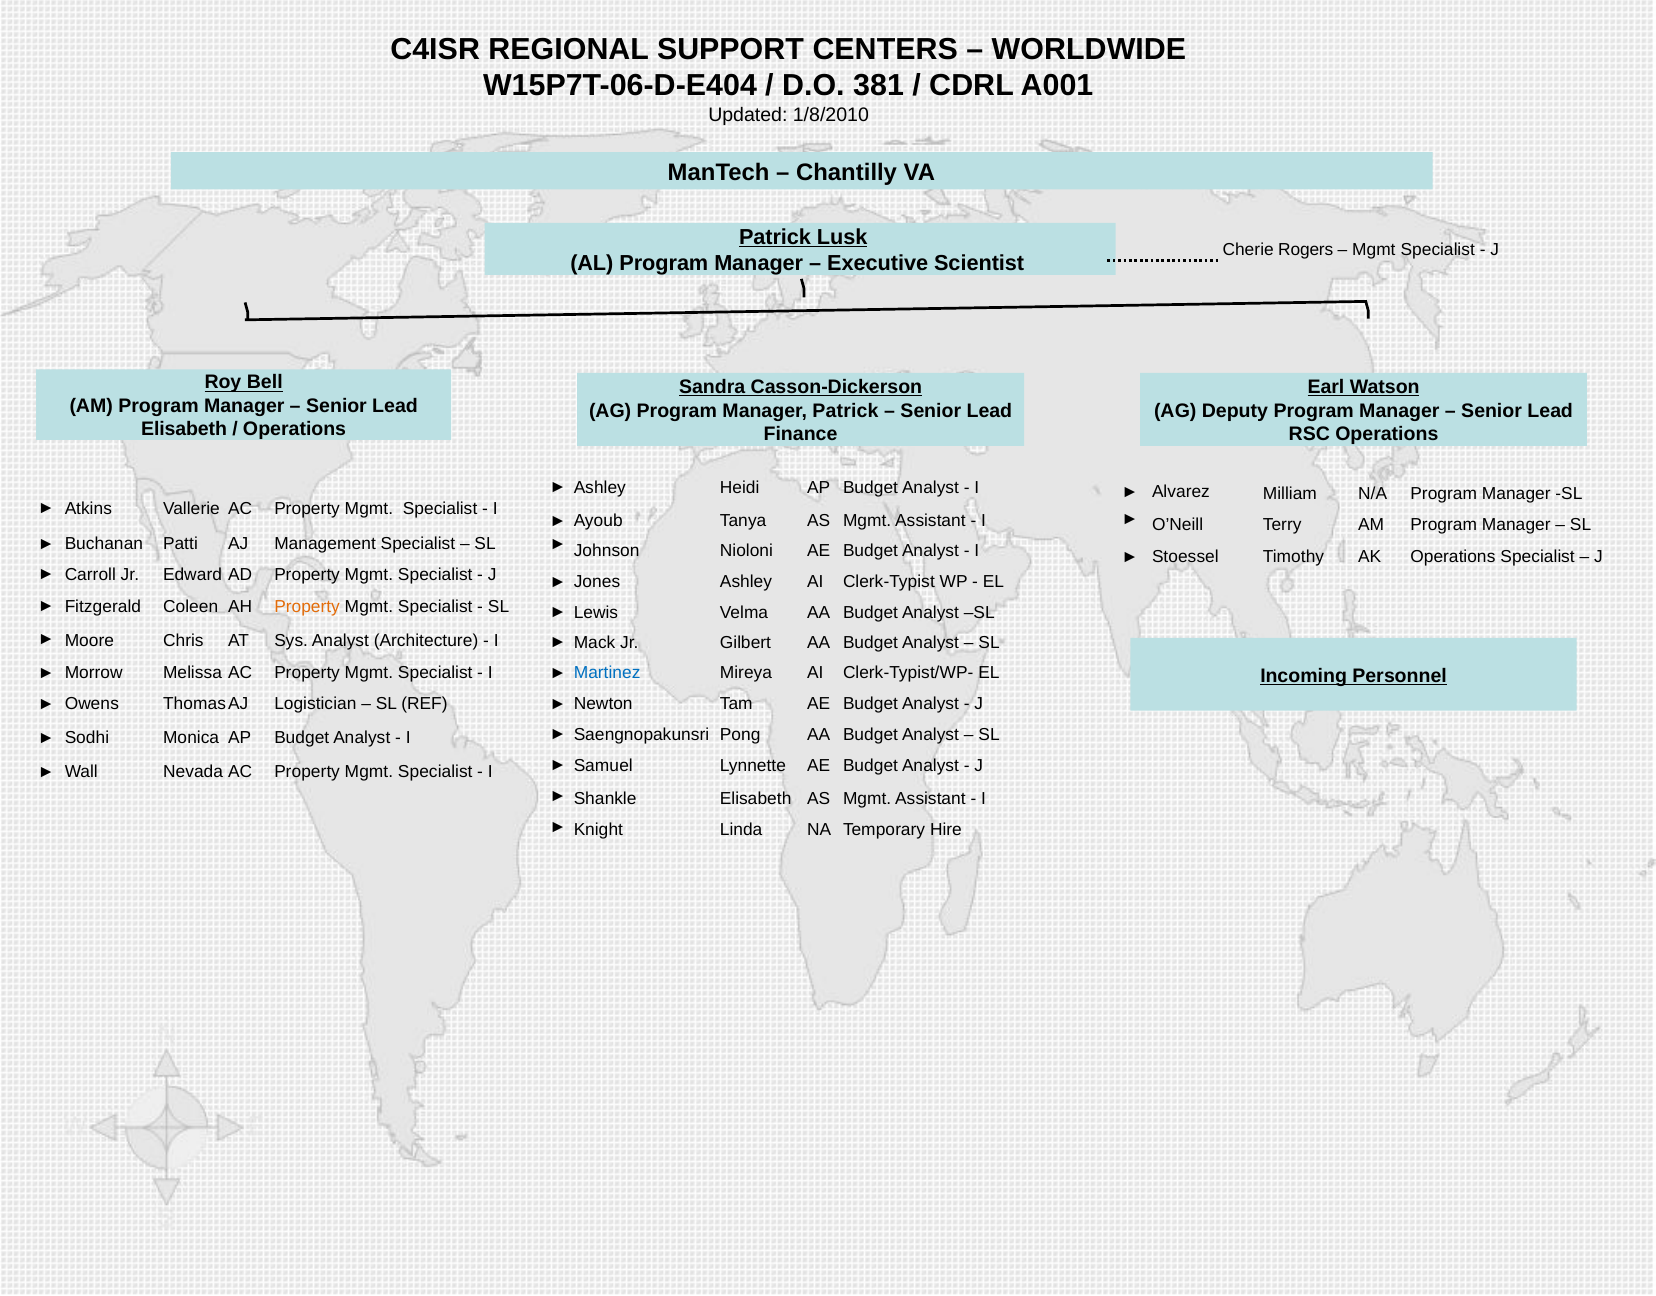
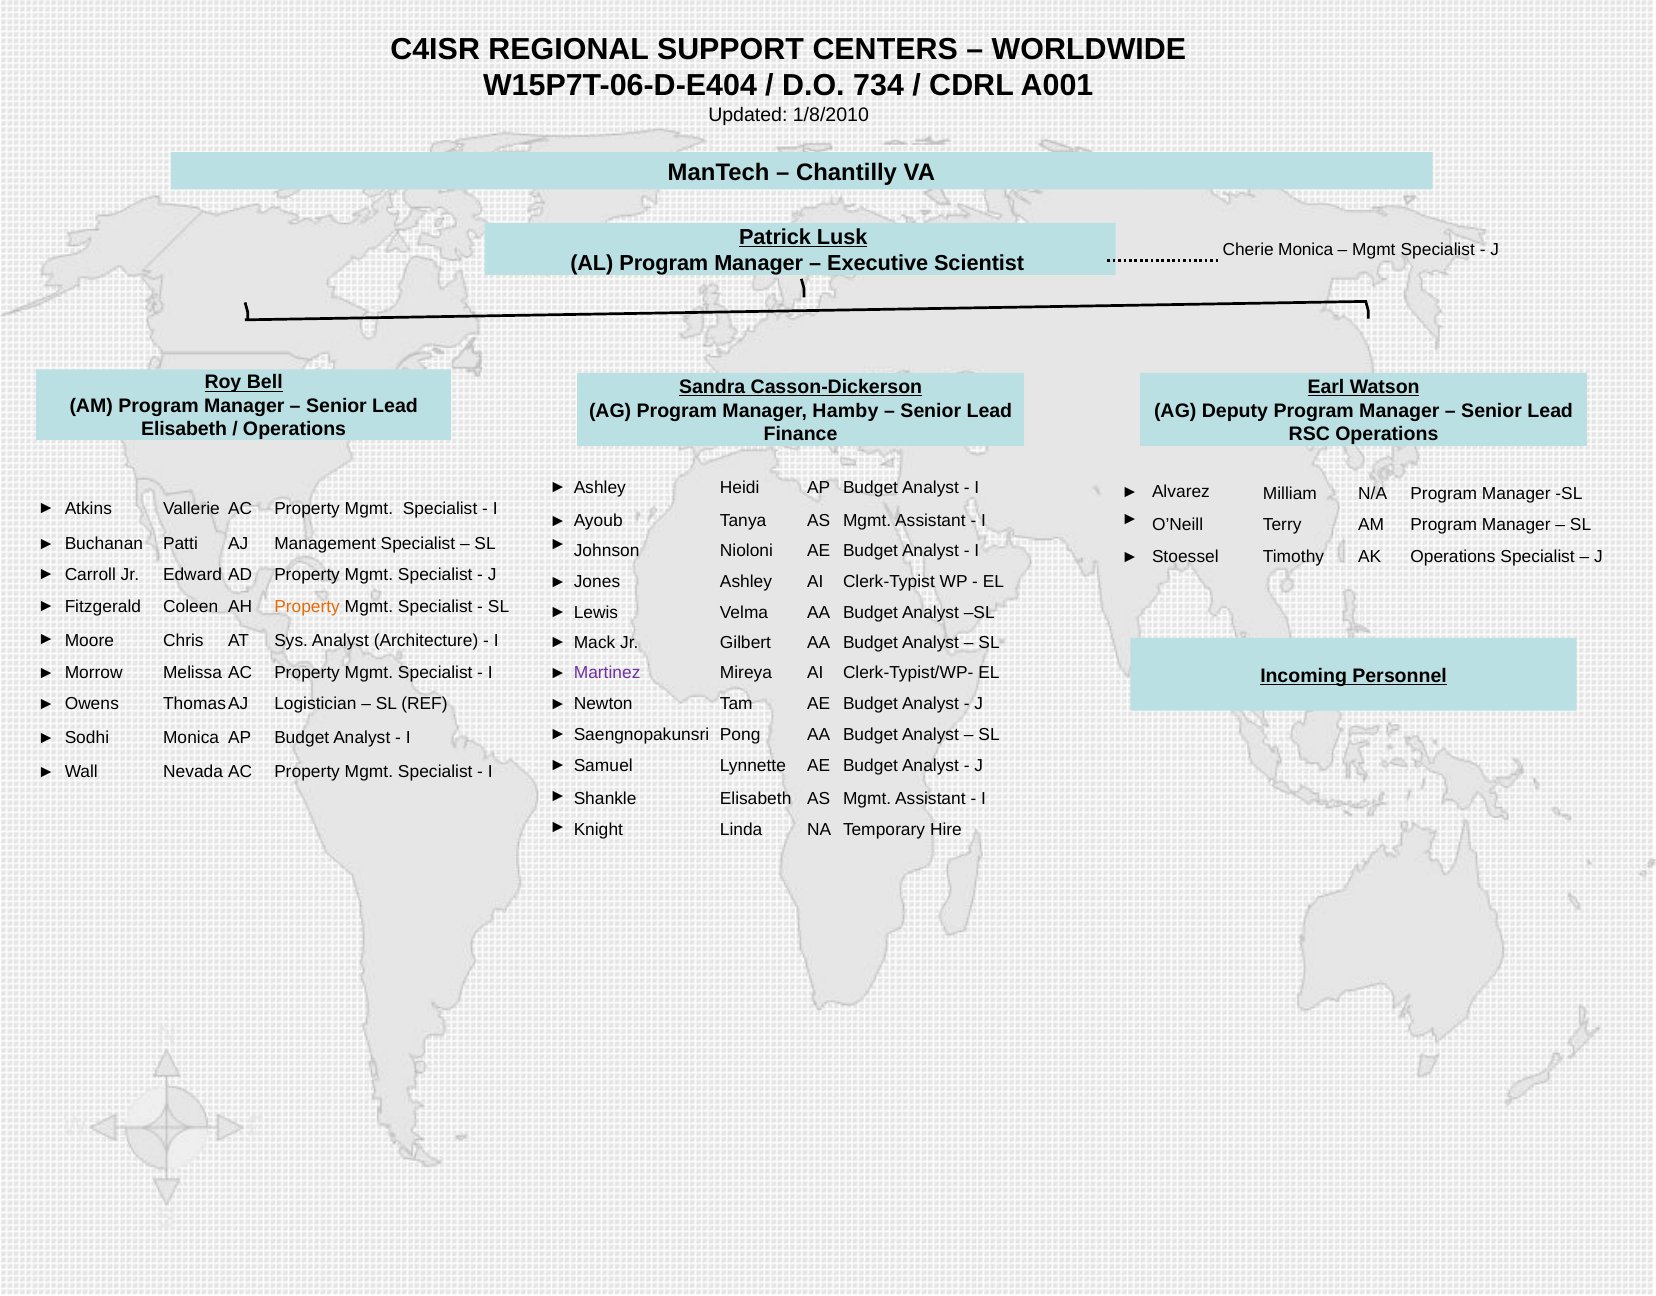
381: 381 -> 734
Cherie Rogers: Rogers -> Monica
Manager Patrick: Patrick -> Hamby
Martinez colour: blue -> purple
